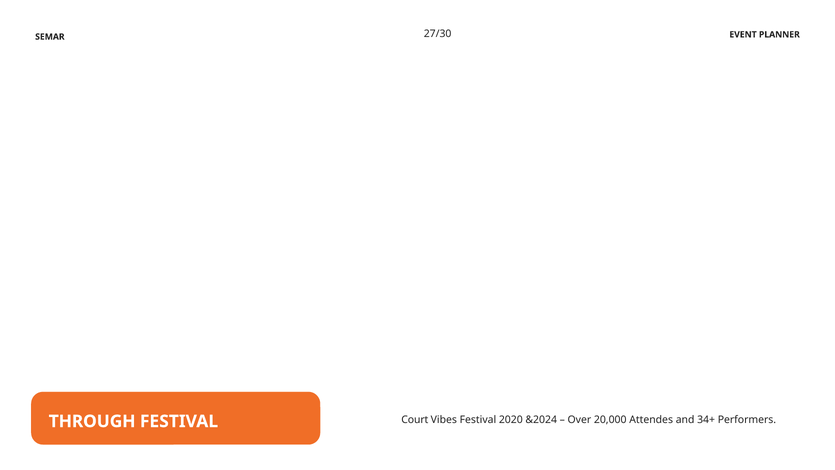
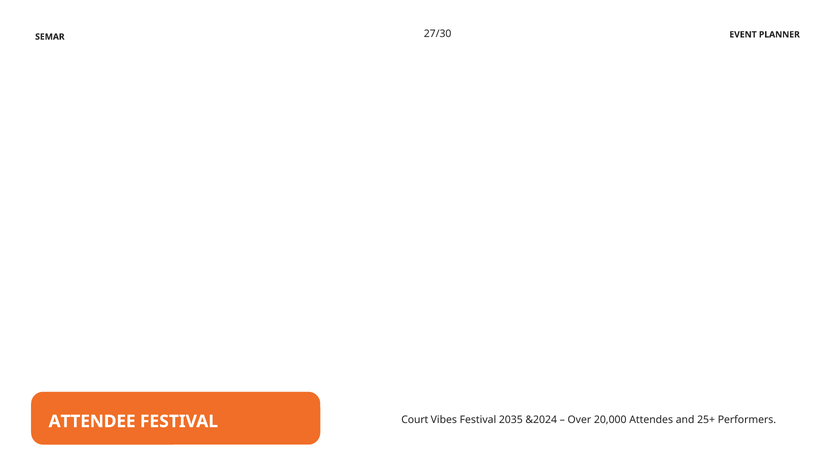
2020: 2020 -> 2035
34+: 34+ -> 25+
THROUGH: THROUGH -> ATTENDEE
